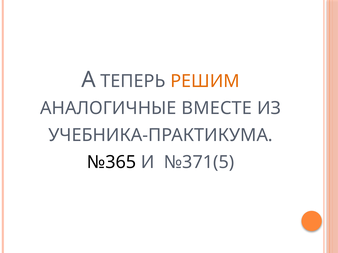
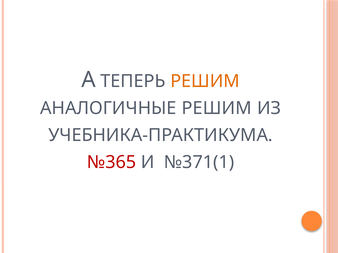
АНАЛОГИЧНЫЕ ВМЕСТЕ: ВМЕСТЕ -> РЕШИМ
№365 colour: black -> red
№371(5: №371(5 -> №371(1
